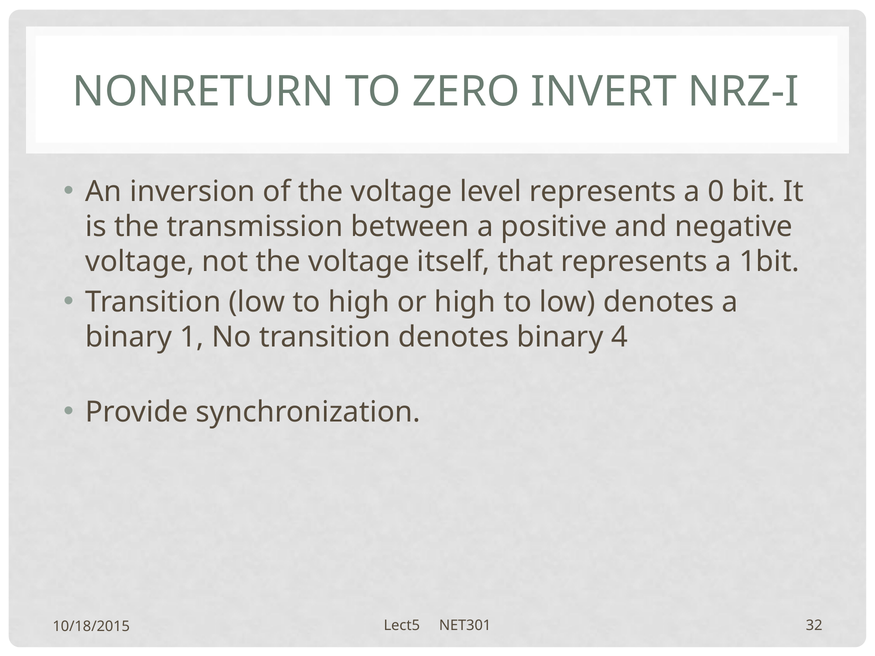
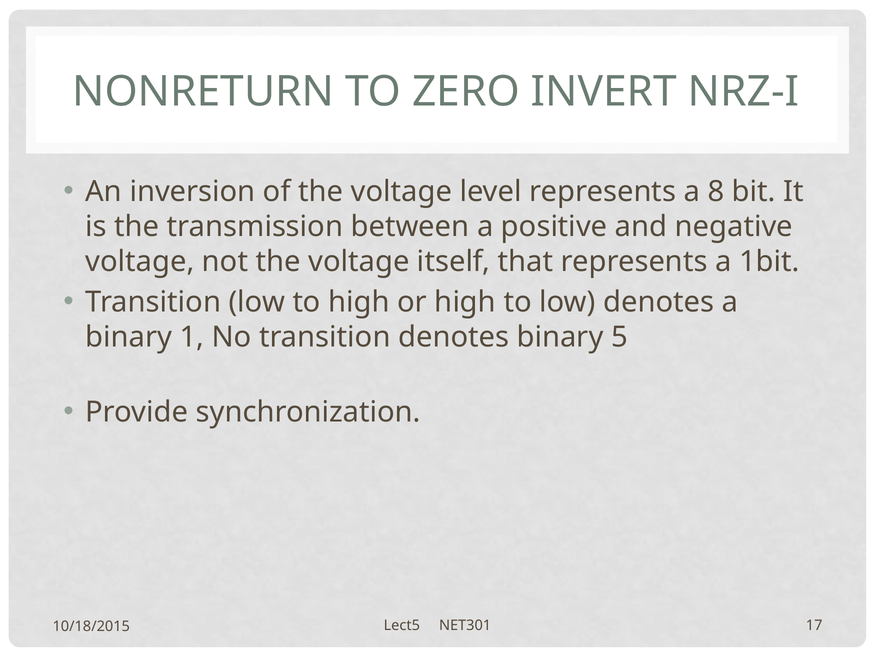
0: 0 -> 8
4: 4 -> 5
32: 32 -> 17
